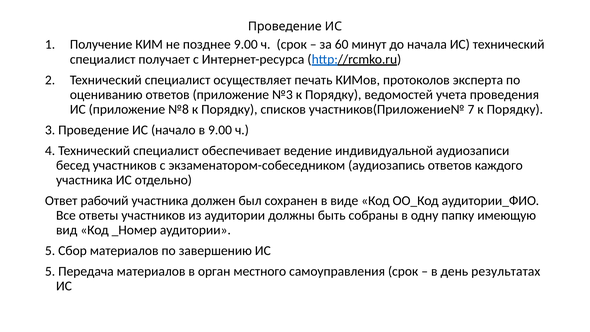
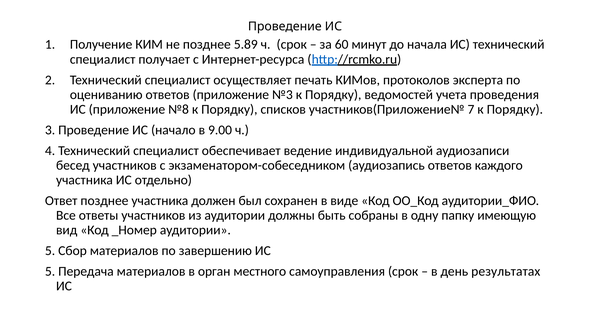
позднее 9.00: 9.00 -> 5.89
Ответ рабочий: рабочий -> позднее
